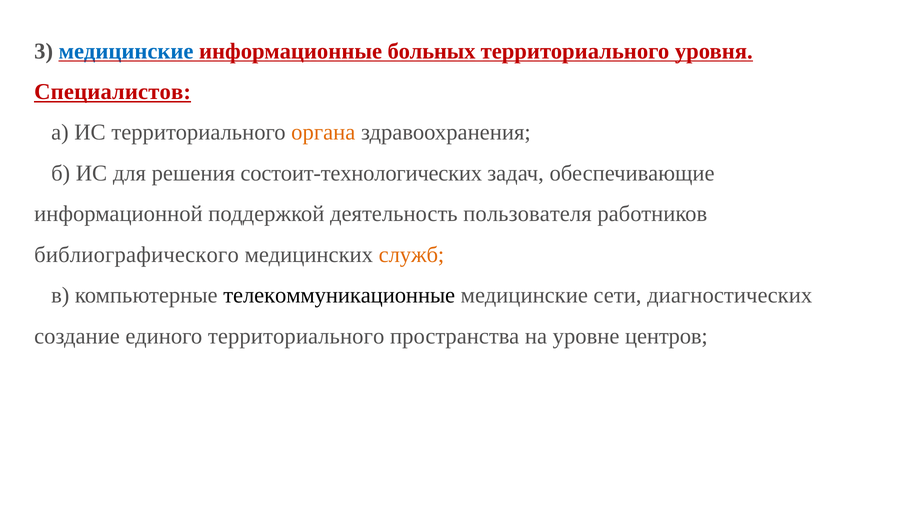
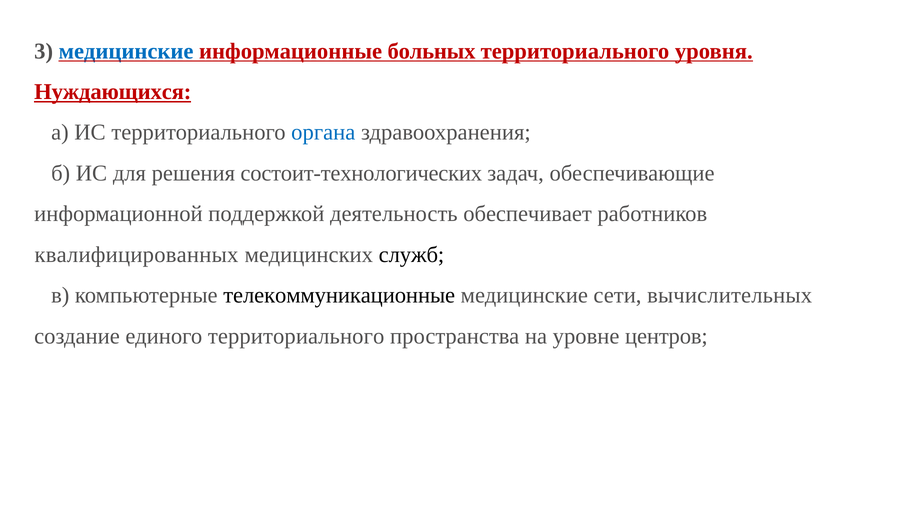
Специалистов: Специалистов -> Нуждающихся
органа colour: orange -> blue
пользователя: пользователя -> обеспечивает
библиографического: библиографического -> квалифицированных
служб colour: orange -> black
диагностических: диагностических -> вычислительных
